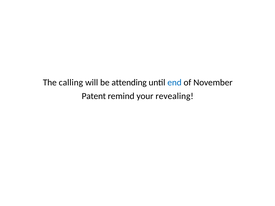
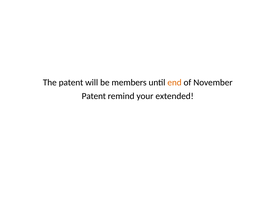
The calling: calling -> patent
attending: attending -> members
end colour: blue -> orange
revealing: revealing -> extended
